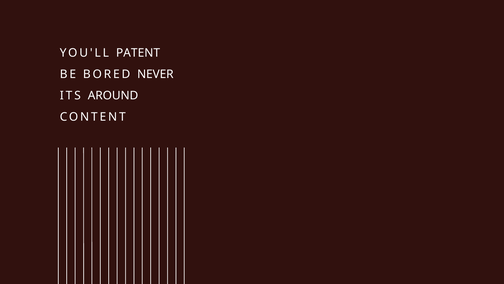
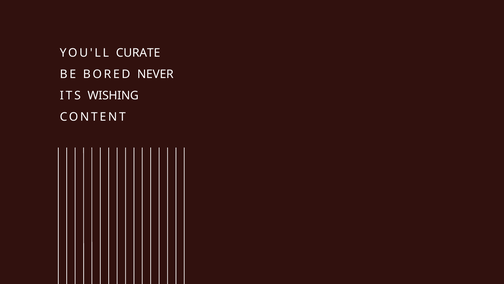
PATENT: PATENT -> CURATE
AROUND: AROUND -> WISHING
